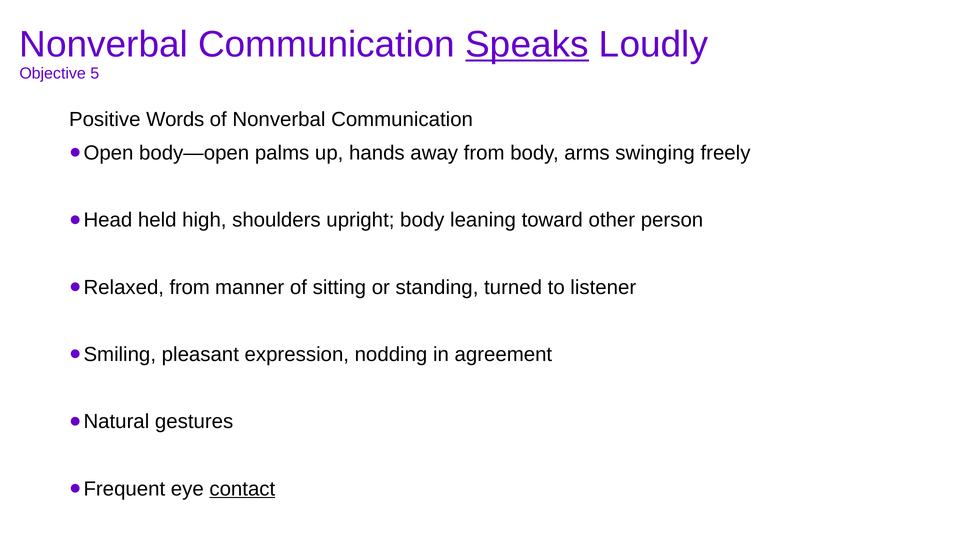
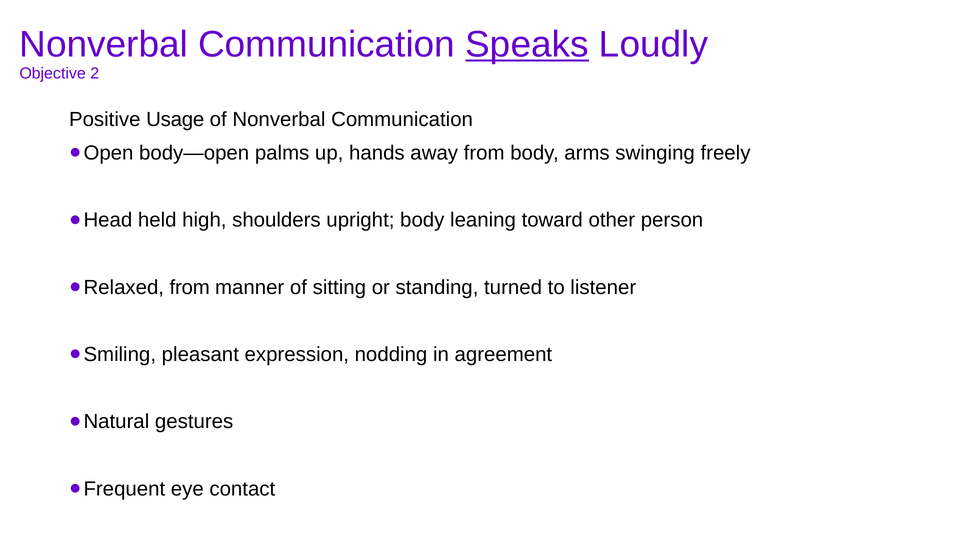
5: 5 -> 2
Words: Words -> Usage
contact underline: present -> none
